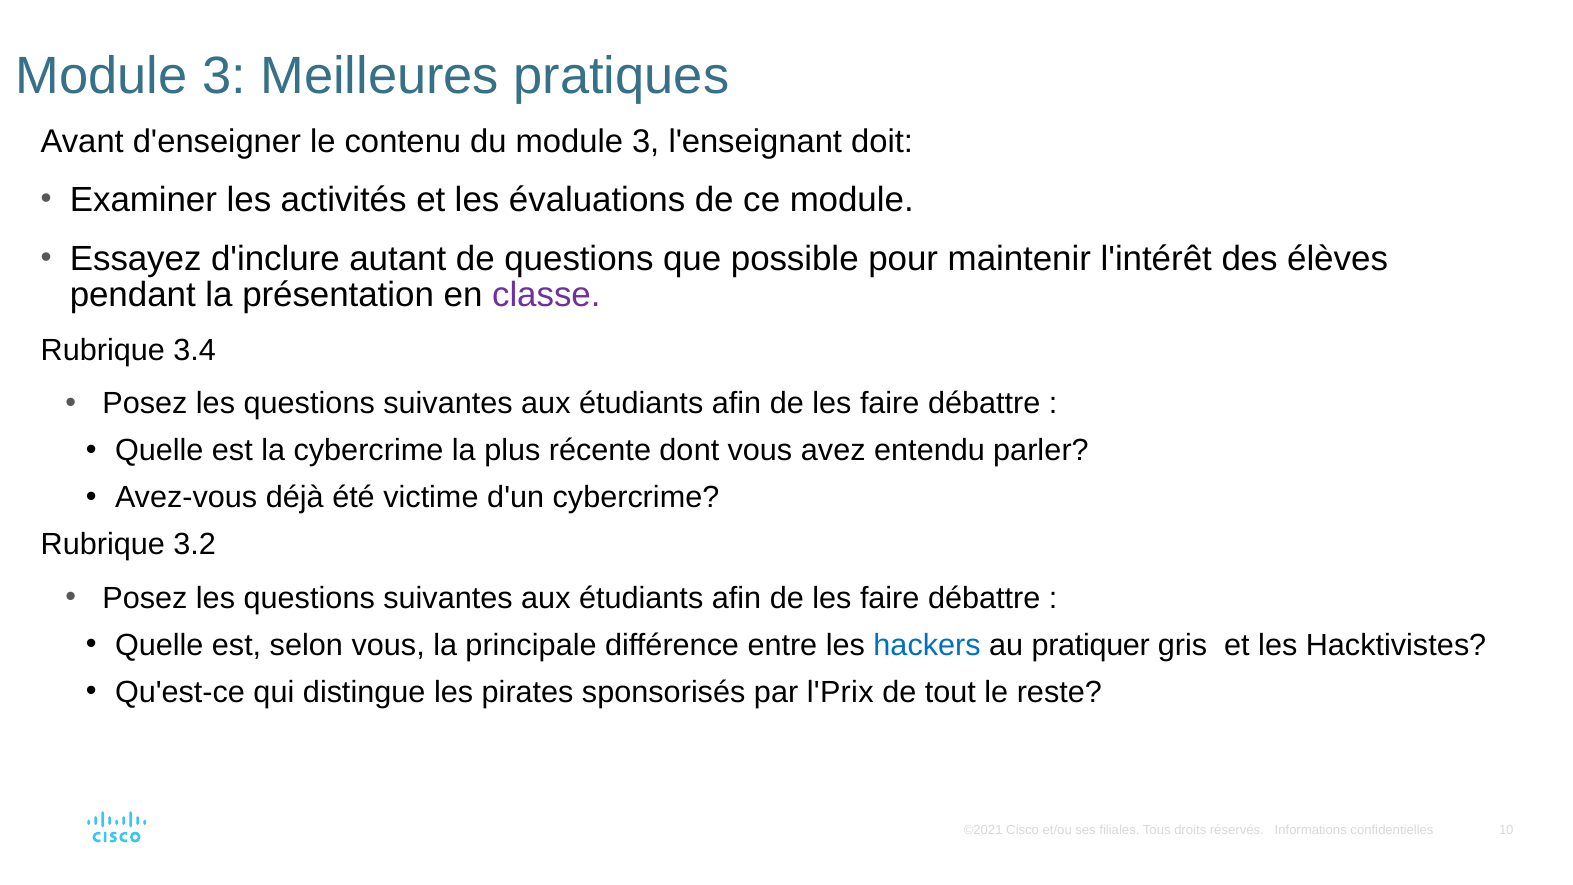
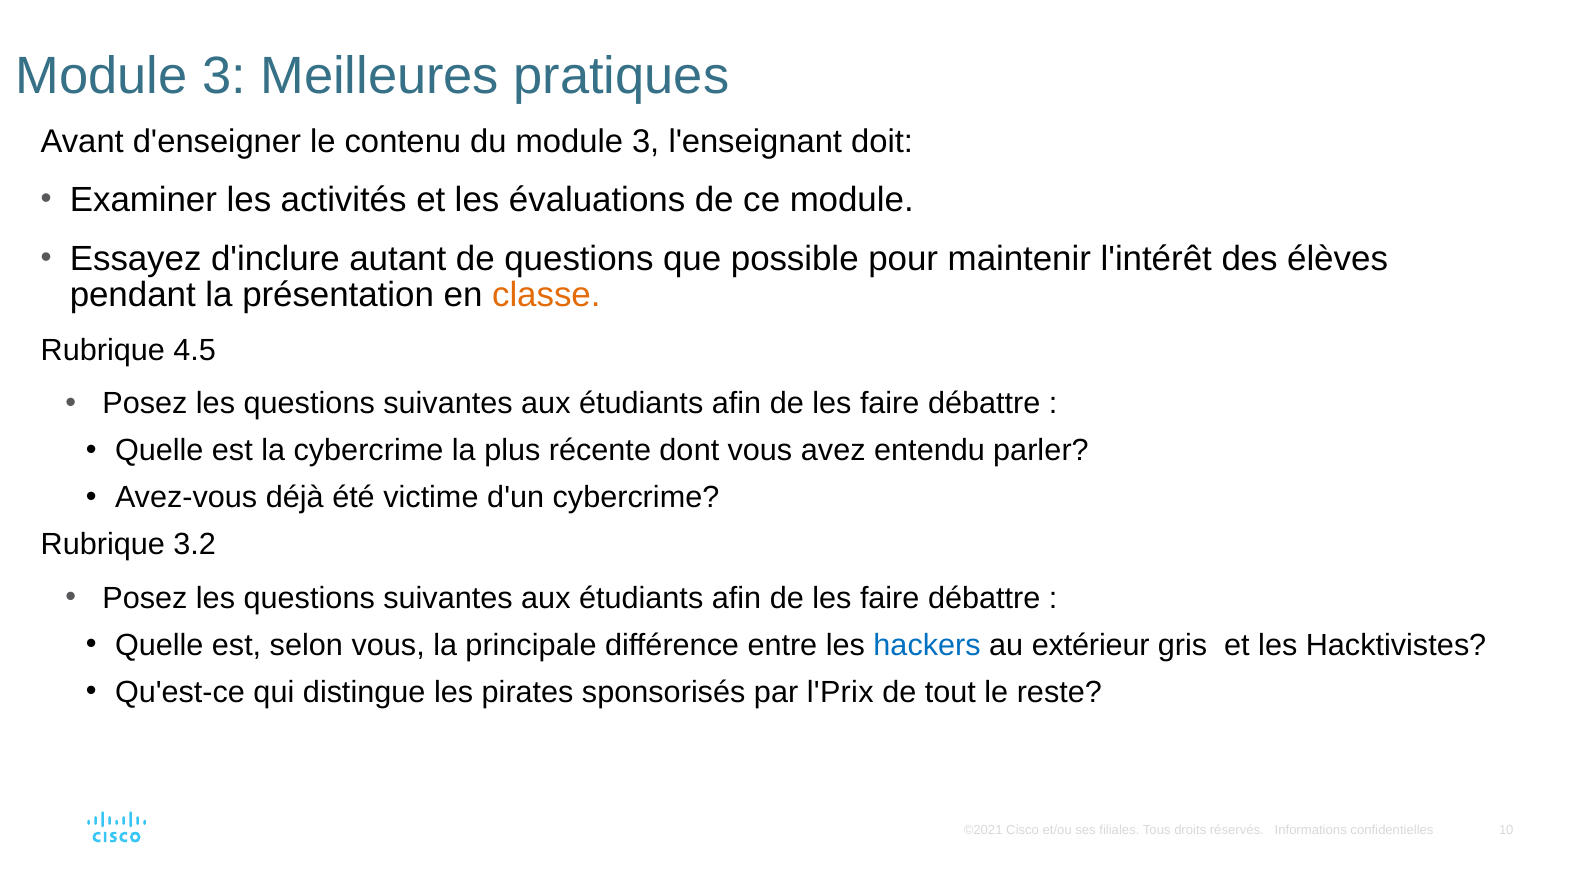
classe colour: purple -> orange
3.4: 3.4 -> 4.5
pratiquer: pratiquer -> extérieur
